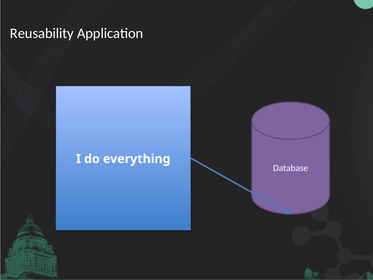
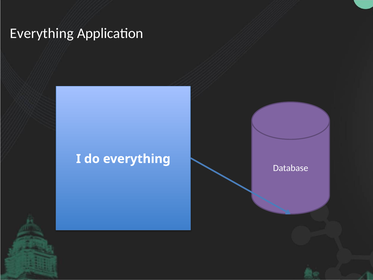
Reusability at (42, 33): Reusability -> Everything
